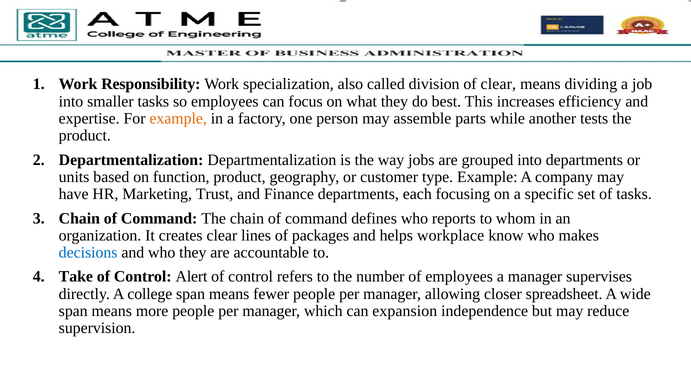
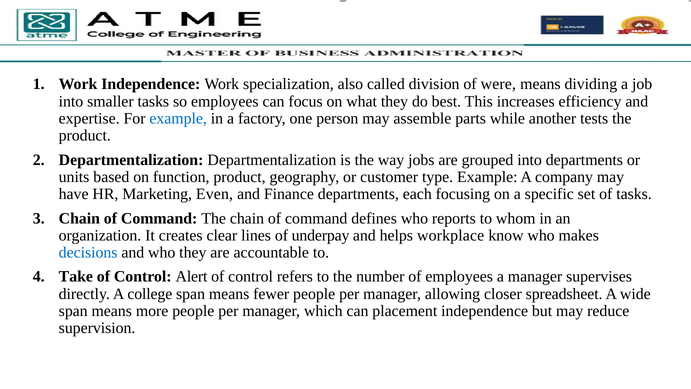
Work Responsibility: Responsibility -> Independence
of clear: clear -> were
example at (178, 118) colour: orange -> blue
Trust: Trust -> Even
packages: packages -> underpay
expansion: expansion -> placement
